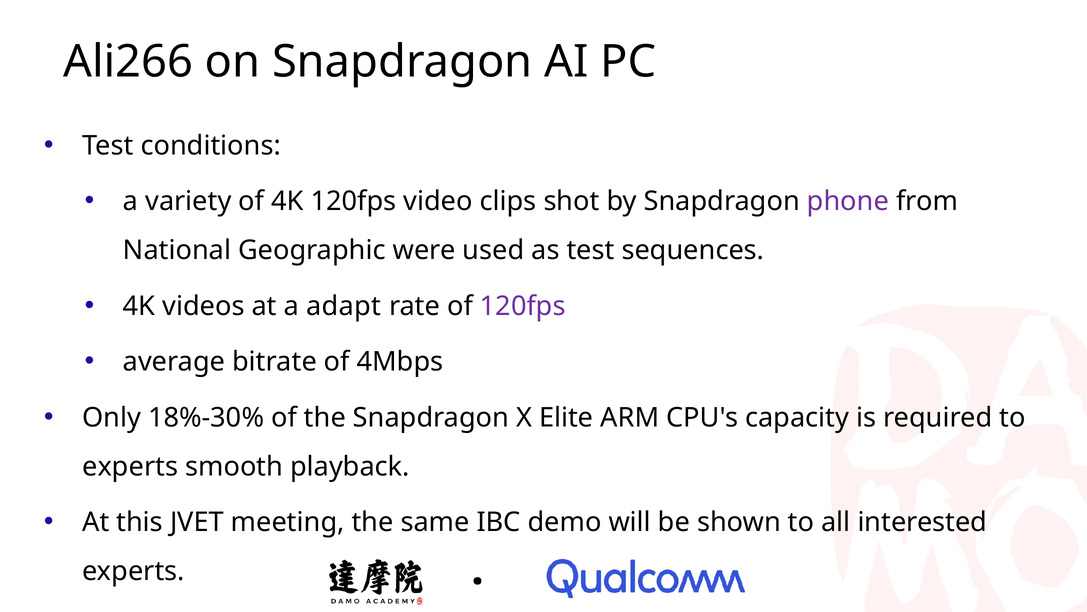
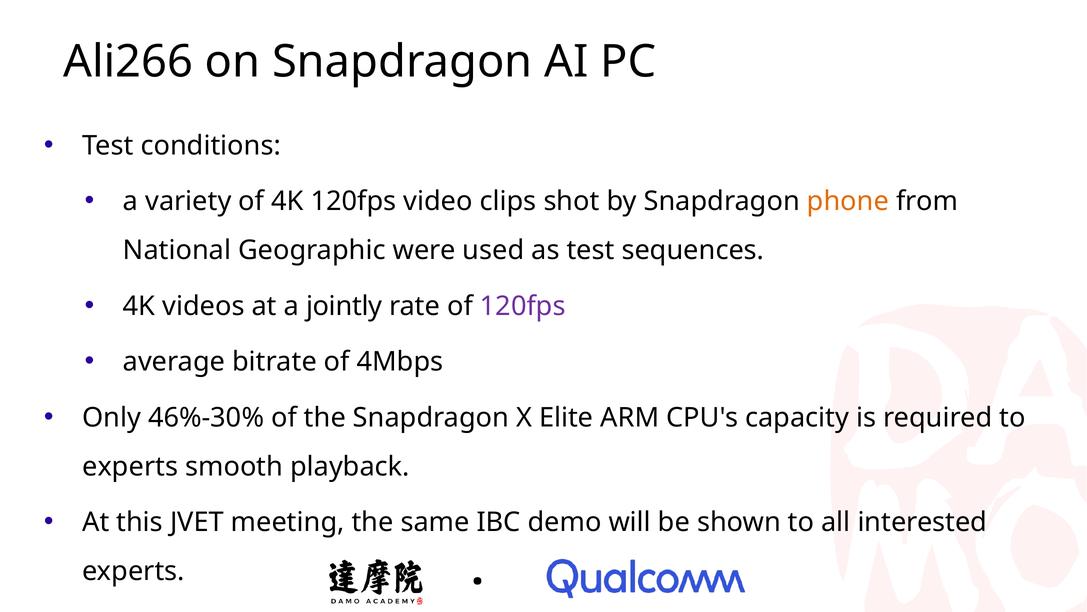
phone colour: purple -> orange
adapt: adapt -> jointly
18%-30%: 18%-30% -> 46%-30%
